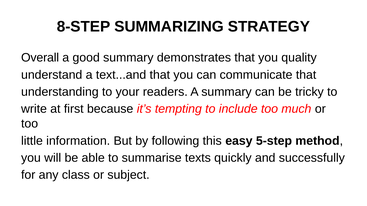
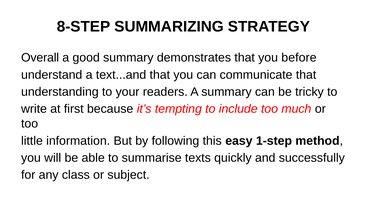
quality: quality -> before
5-step: 5-step -> 1-step
